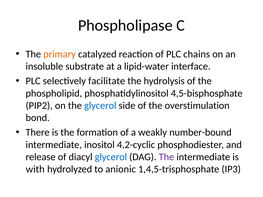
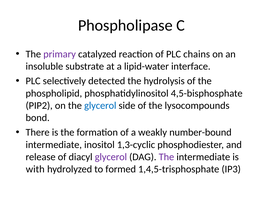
primary colour: orange -> purple
facilitate: facilitate -> detected
overstimulation: overstimulation -> lysocompounds
4,2-cyclic: 4,2-cyclic -> 1,3-cyclic
glycerol at (111, 157) colour: blue -> purple
anionic: anionic -> formed
